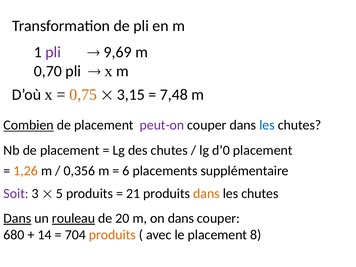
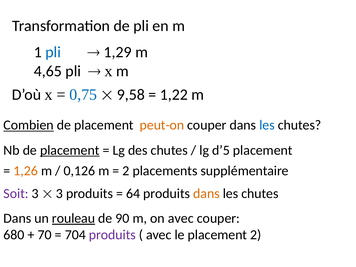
pli at (53, 52) colour: purple -> blue
9,69: 9,69 -> 1,29
0,70: 0,70 -> 4,65
0,75 colour: orange -> blue
3,15: 3,15 -> 9,58
7,48: 7,48 -> 1,22
peut-on colour: purple -> orange
placement at (70, 150) underline: none -> present
d’0: d’0 -> d’5
0,356: 0,356 -> 0,126
6 at (126, 171): 6 -> 2
5 at (59, 194): 5 -> 3
21: 21 -> 64
Dans at (17, 218) underline: present -> none
20: 20 -> 90
on dans: dans -> avec
14: 14 -> 70
produits at (112, 235) colour: orange -> purple
placement 8: 8 -> 2
